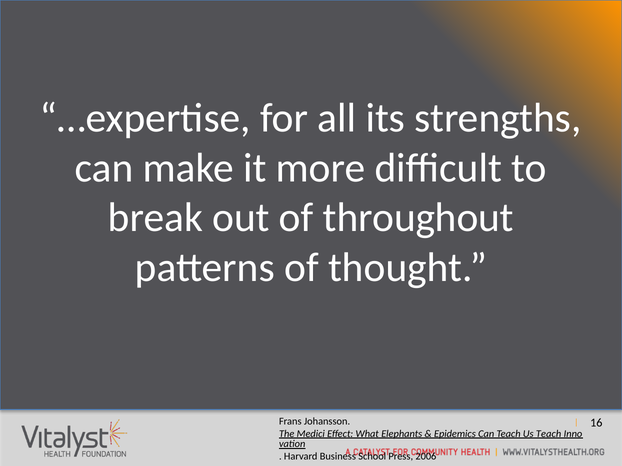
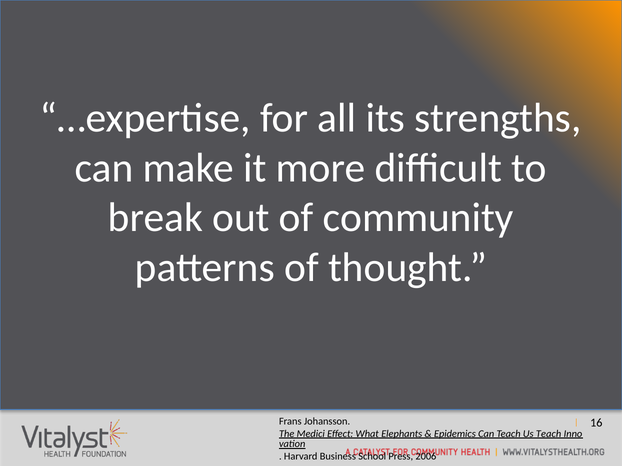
throughout: throughout -> community
